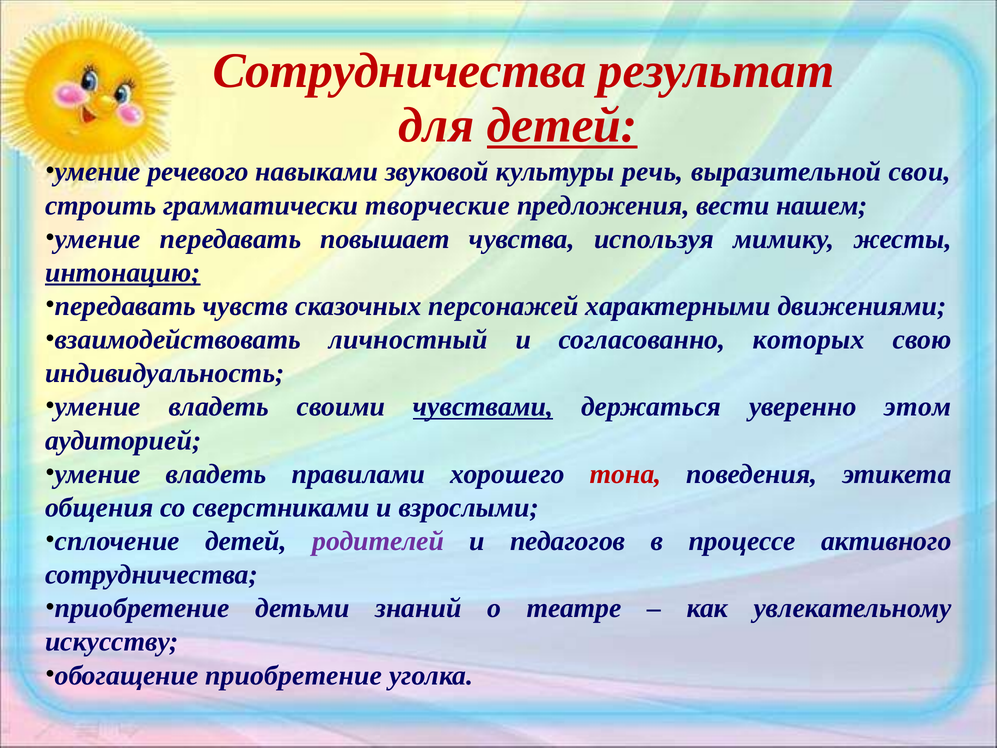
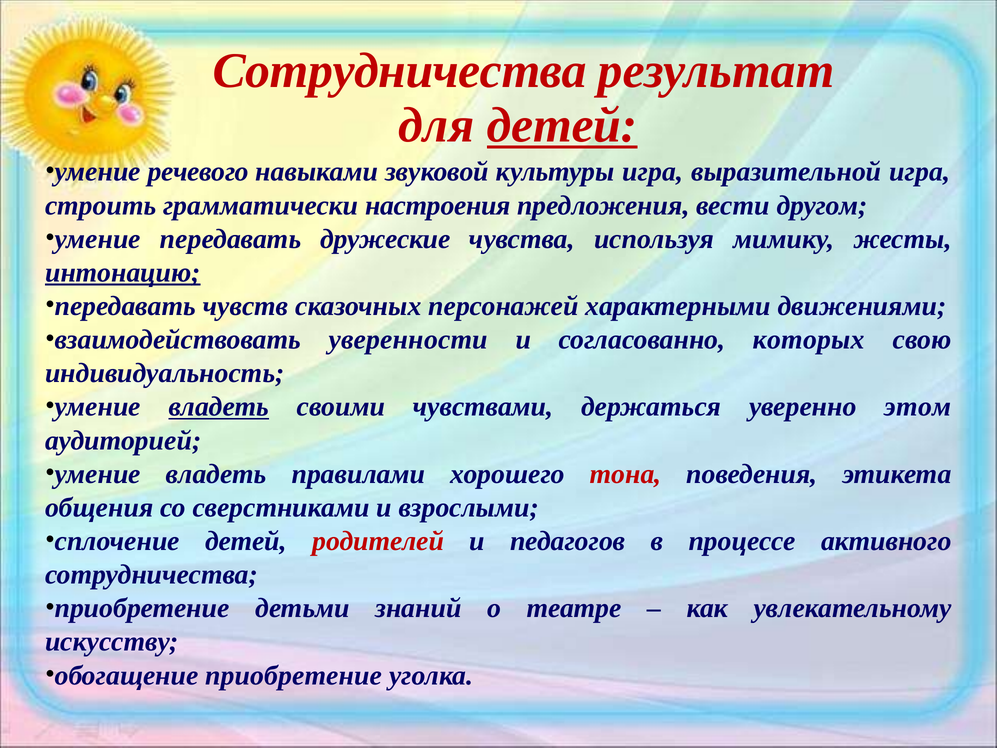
культуры речь: речь -> игра
выразительной свои: свои -> игра
творческие: творческие -> настроения
нашем: нашем -> другом
повышает: повышает -> дружеские
личностный: личностный -> уверенности
владеть at (219, 407) underline: none -> present
чувствами underline: present -> none
родителей colour: purple -> red
